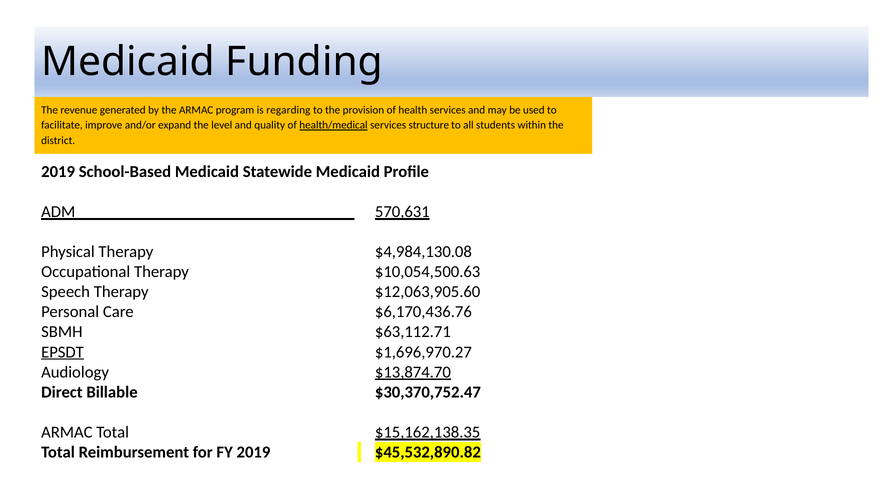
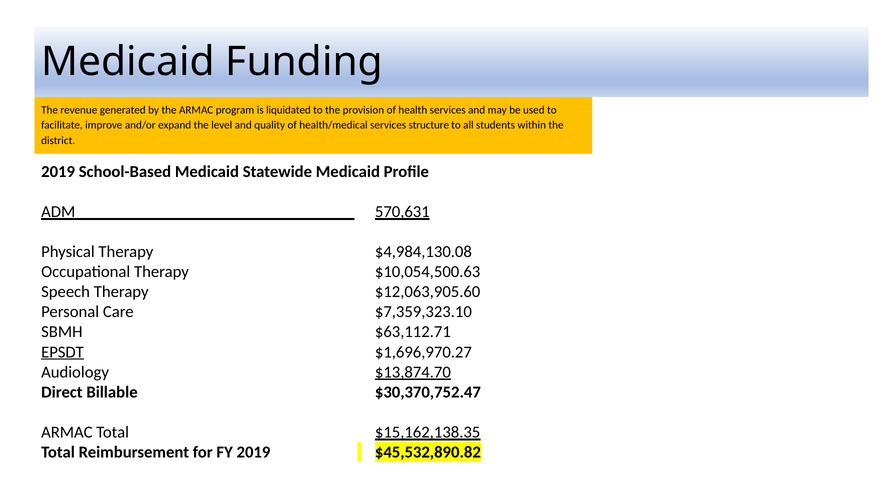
regarding: regarding -> liquidated
health/medical underline: present -> none
$6,170,436.76: $6,170,436.76 -> $7,359,323.10
